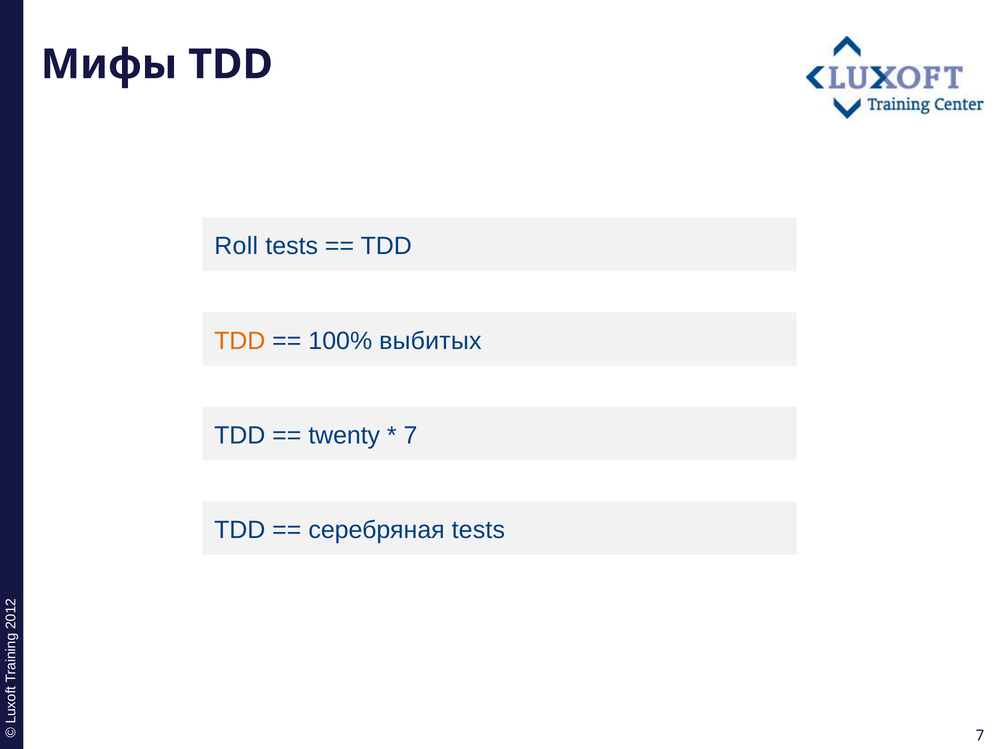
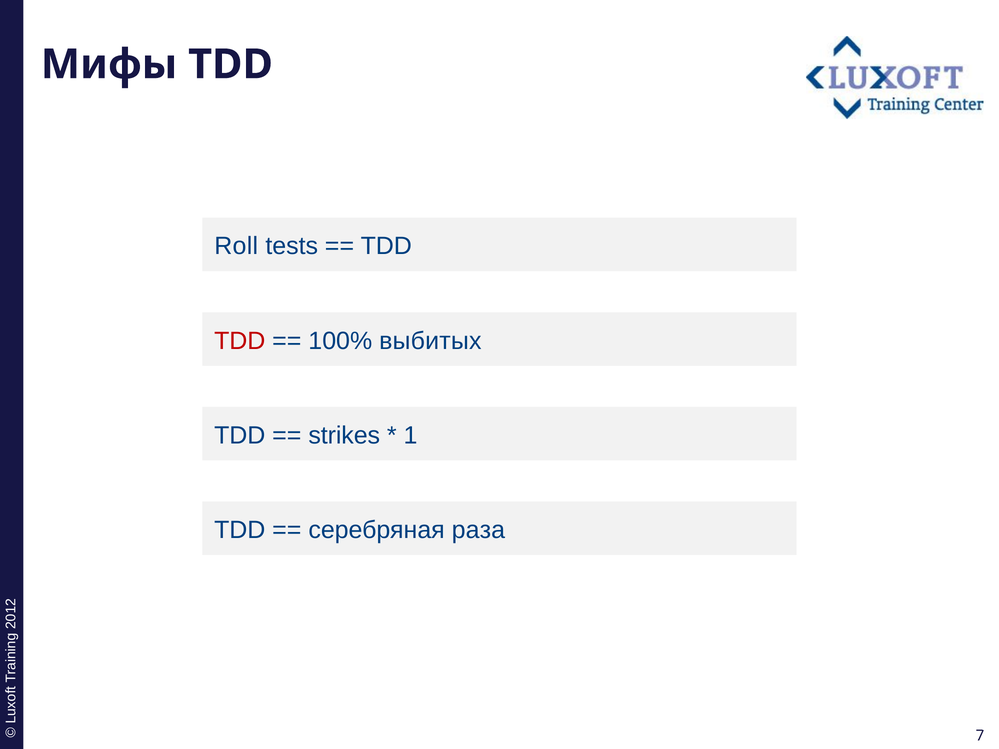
TDD at (240, 341) colour: orange -> red
twenty: twenty -> strikes
7 at (411, 436): 7 -> 1
серебряная tests: tests -> раза
